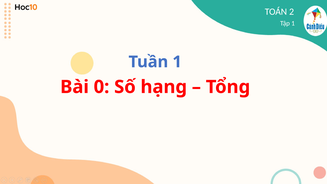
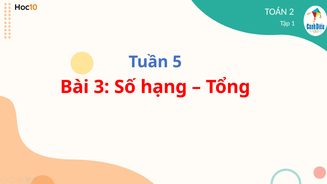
Tuần 1: 1 -> 5
0: 0 -> 3
